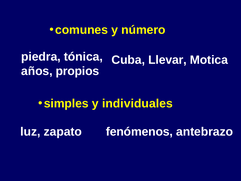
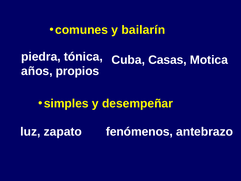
número: número -> bailarín
Llevar: Llevar -> Casas
individuales: individuales -> desempeñar
